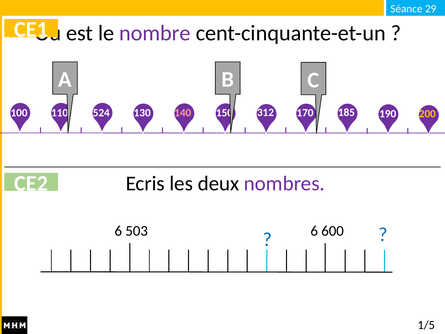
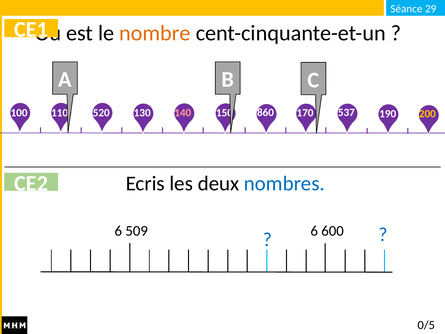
nombre colour: purple -> orange
524: 524 -> 520
312: 312 -> 860
185: 185 -> 537
nombres colour: purple -> blue
503: 503 -> 509
1/5: 1/5 -> 0/5
